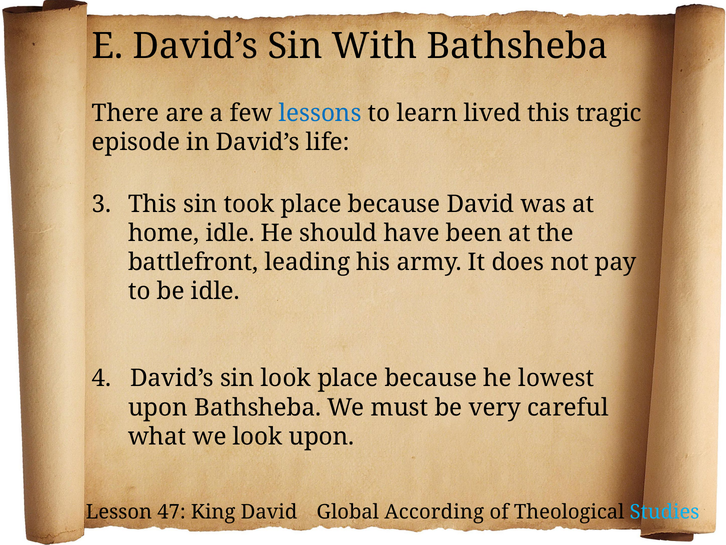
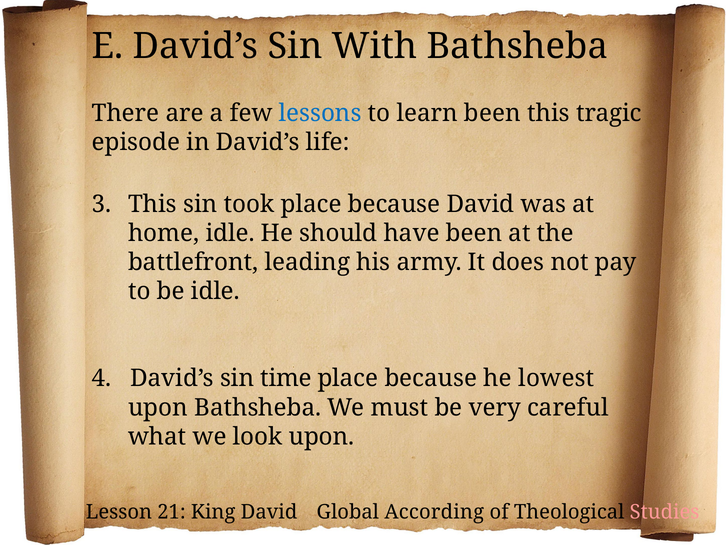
learn lived: lived -> been
sin look: look -> time
47: 47 -> 21
Studies colour: light blue -> pink
